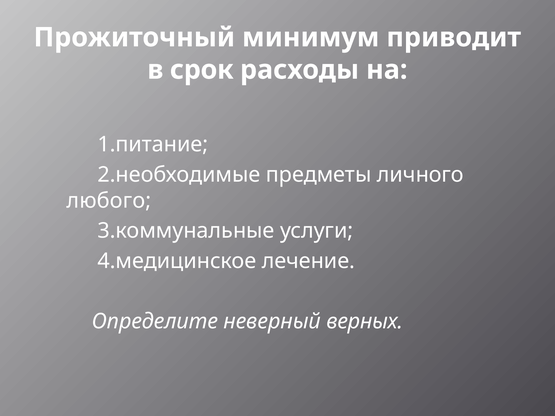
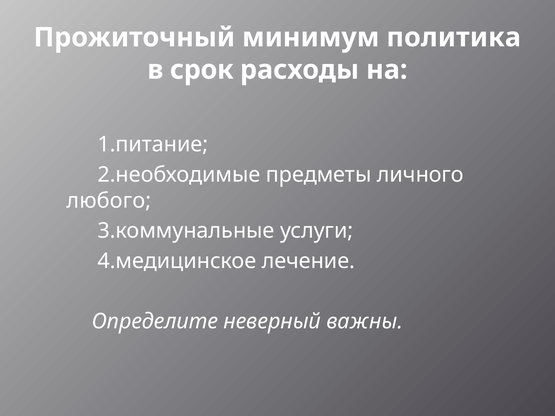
приводит: приводит -> политика
верных: верных -> важны
